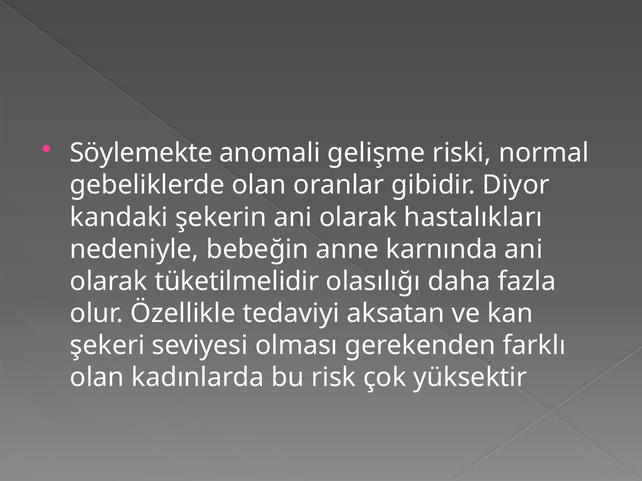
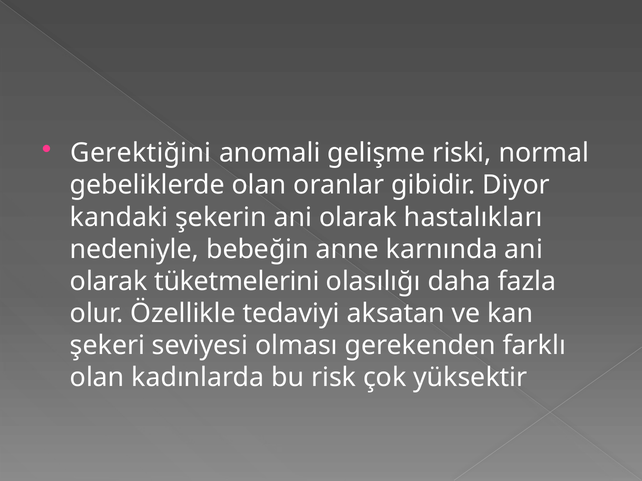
Söylemekte: Söylemekte -> Gerektiğini
tüketilmelidir: tüketilmelidir -> tüketmelerini
